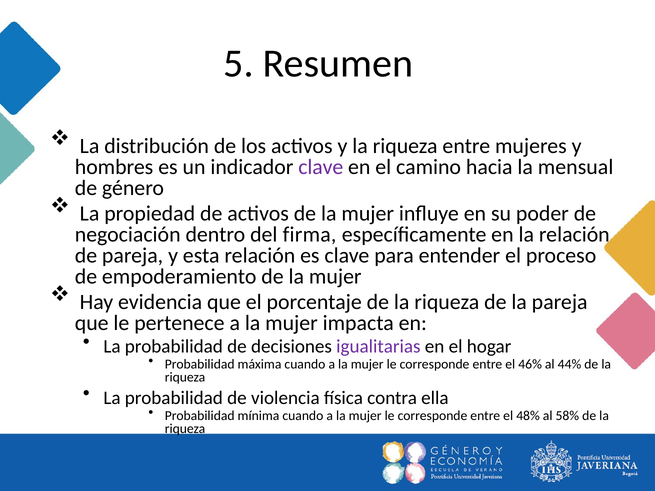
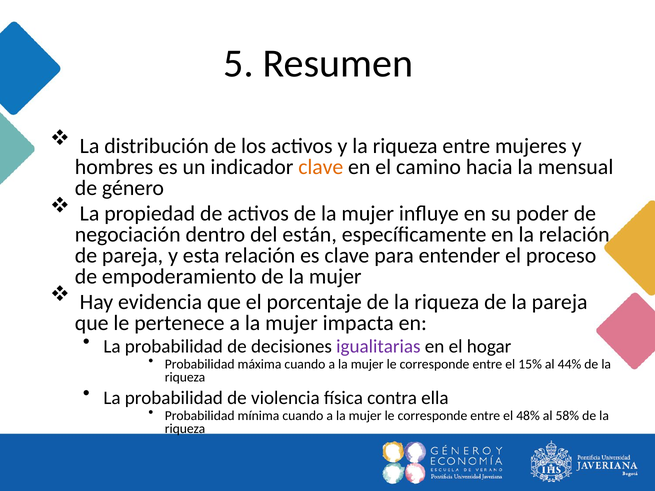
clave at (321, 167) colour: purple -> orange
firma: firma -> están
46%: 46% -> 15%
